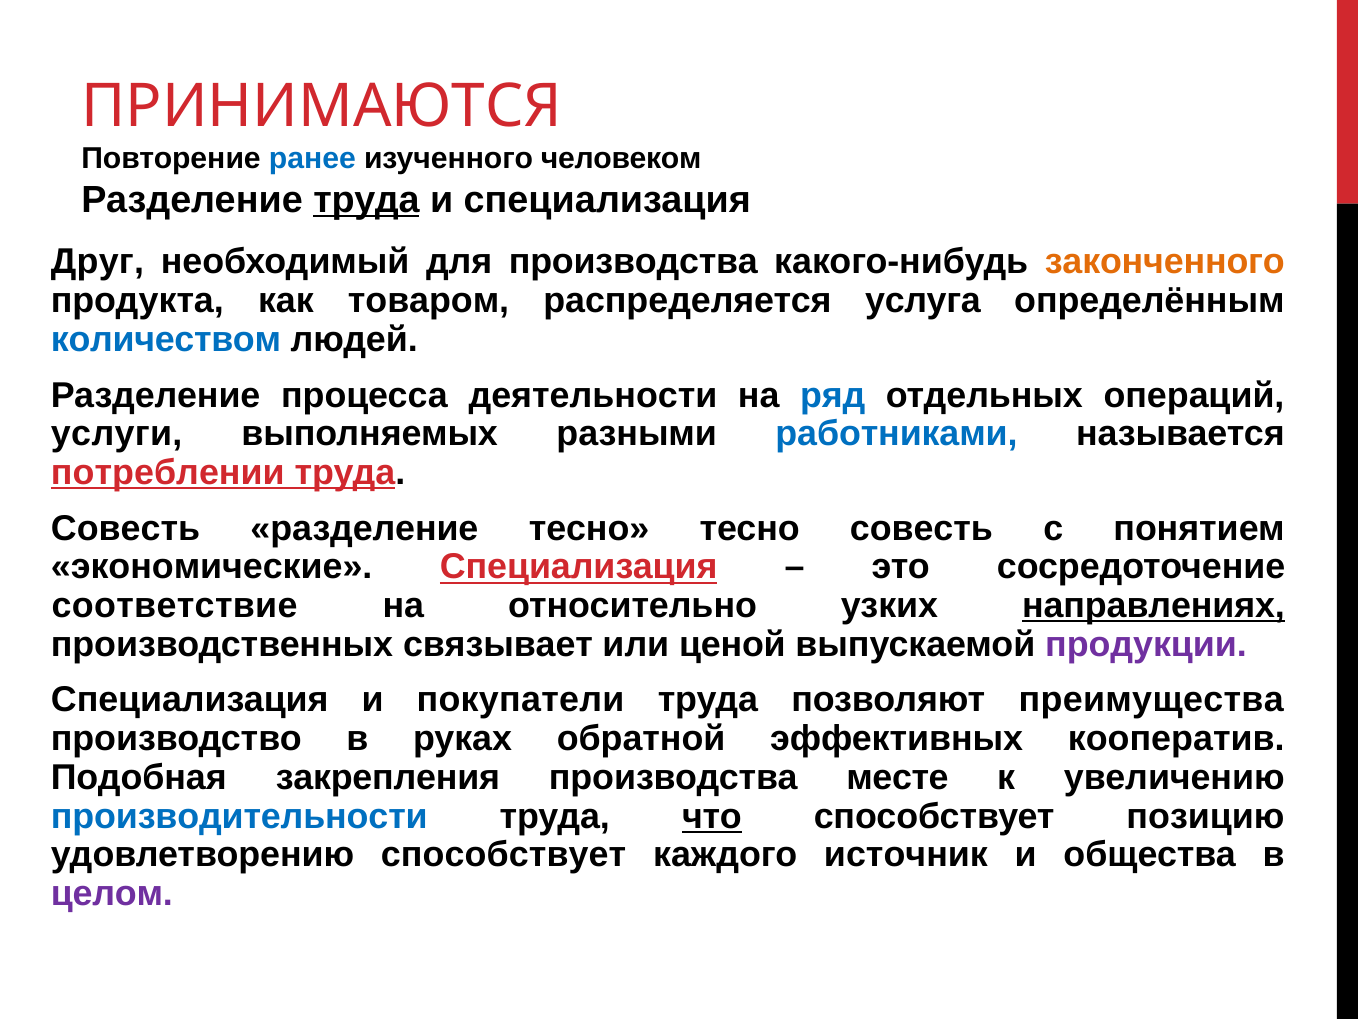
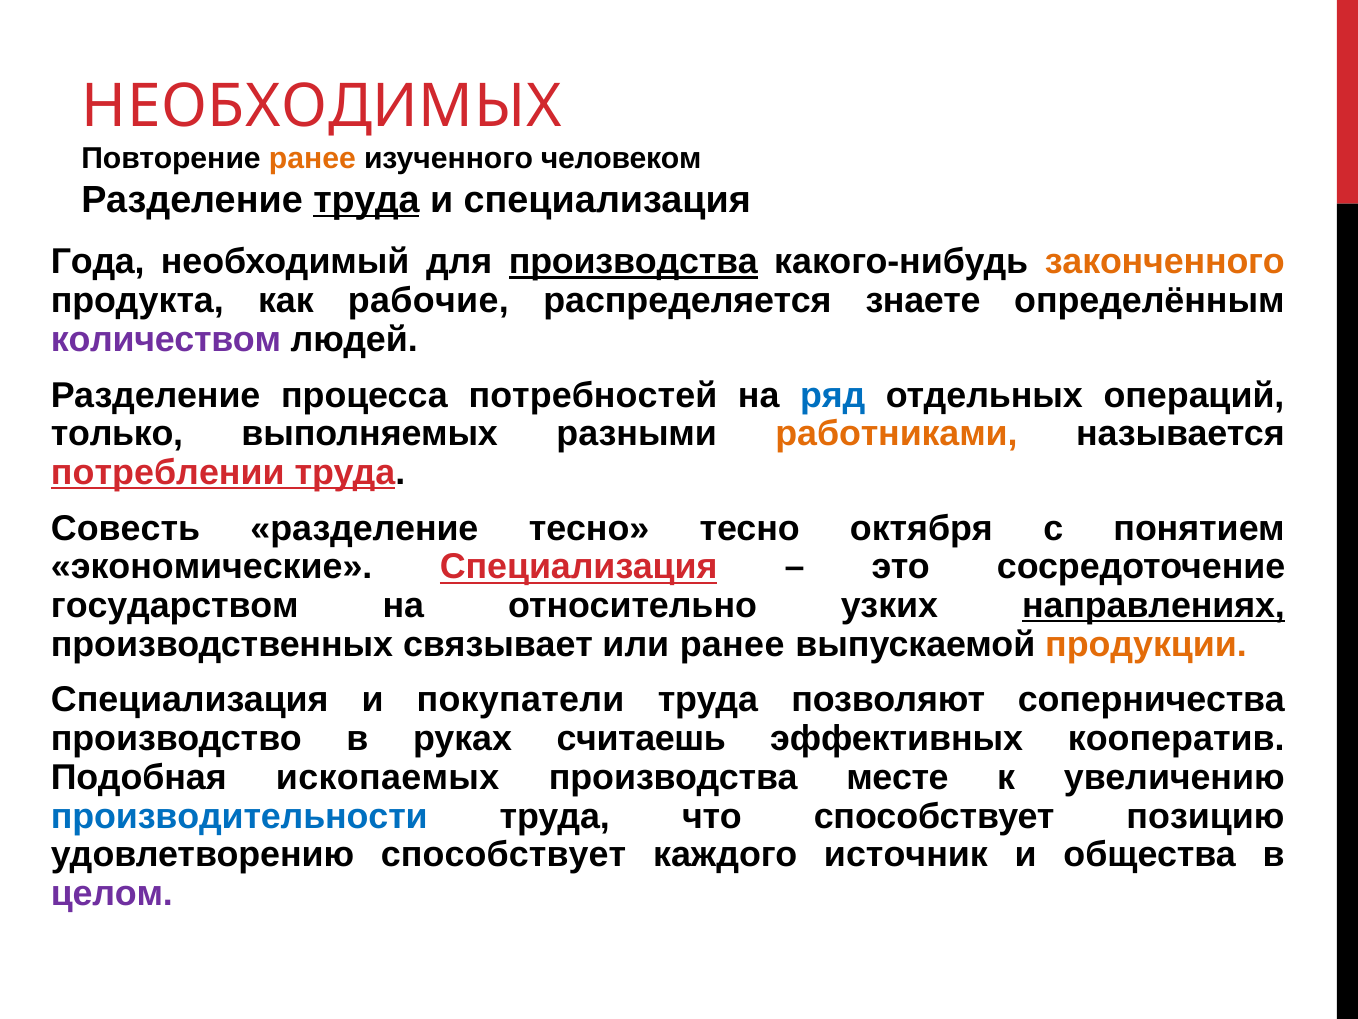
ПРИНИМАЮТСЯ: ПРИНИМАЮТСЯ -> НЕОБХОДИМЫХ
ранее at (312, 158) colour: blue -> orange
Друг: Друг -> Года
производства at (633, 262) underline: none -> present
товаром: товаром -> рабочие
услуга: услуга -> знаете
количеством colour: blue -> purple
деятельности: деятельности -> потребностей
услуги: услуги -> только
работниками colour: blue -> orange
тесно совесть: совесть -> октября
соответствие: соответствие -> государством
или ценой: ценой -> ранее
продукции colour: purple -> orange
преимущества: преимущества -> соперничества
обратной: обратной -> считаешь
закрепления: закрепления -> ископаемых
что underline: present -> none
